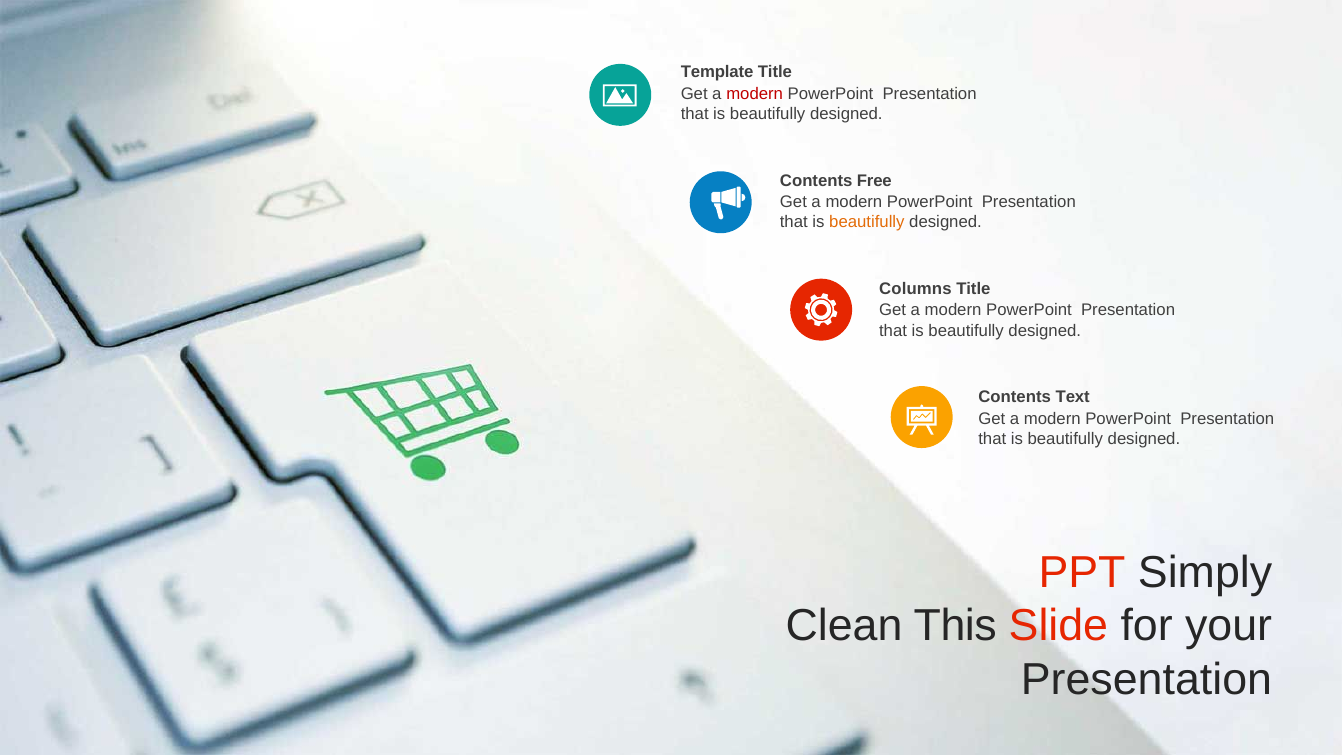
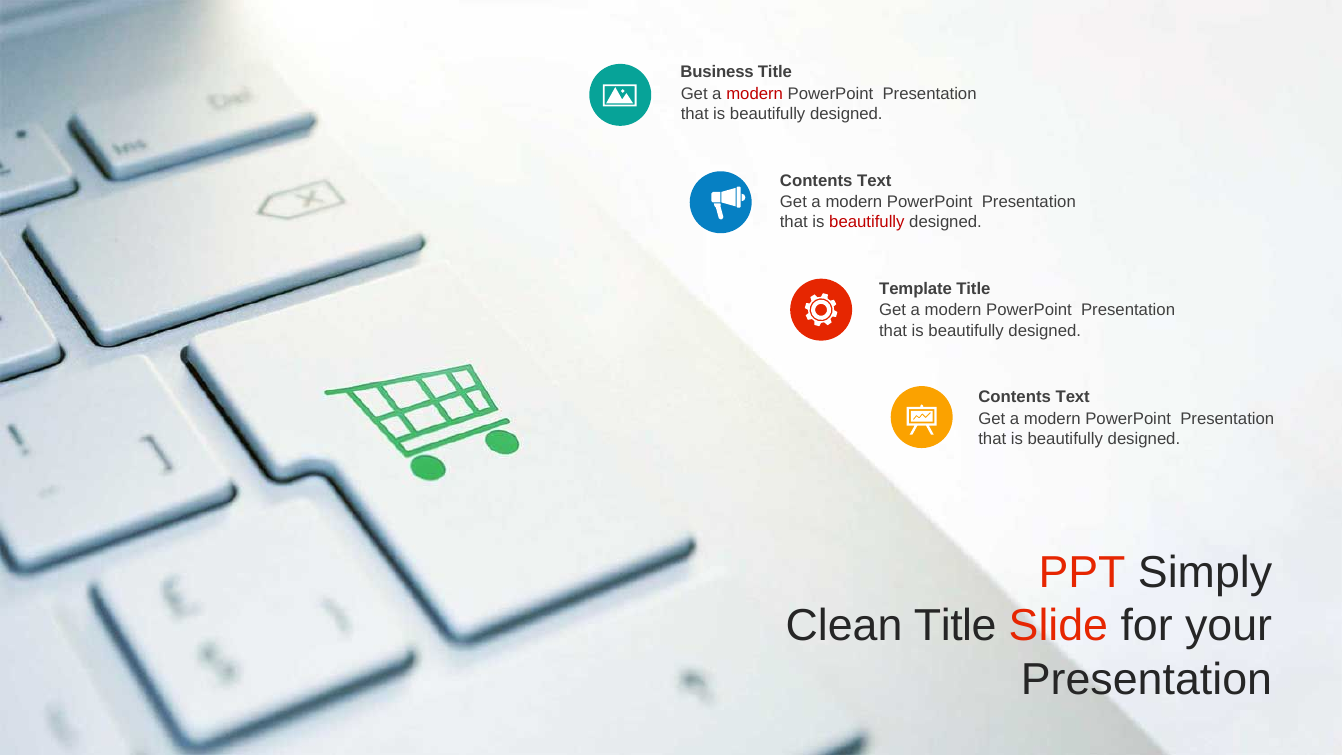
Template: Template -> Business
Free at (874, 181): Free -> Text
beautifully at (867, 222) colour: orange -> red
Columns: Columns -> Template
Clean This: This -> Title
